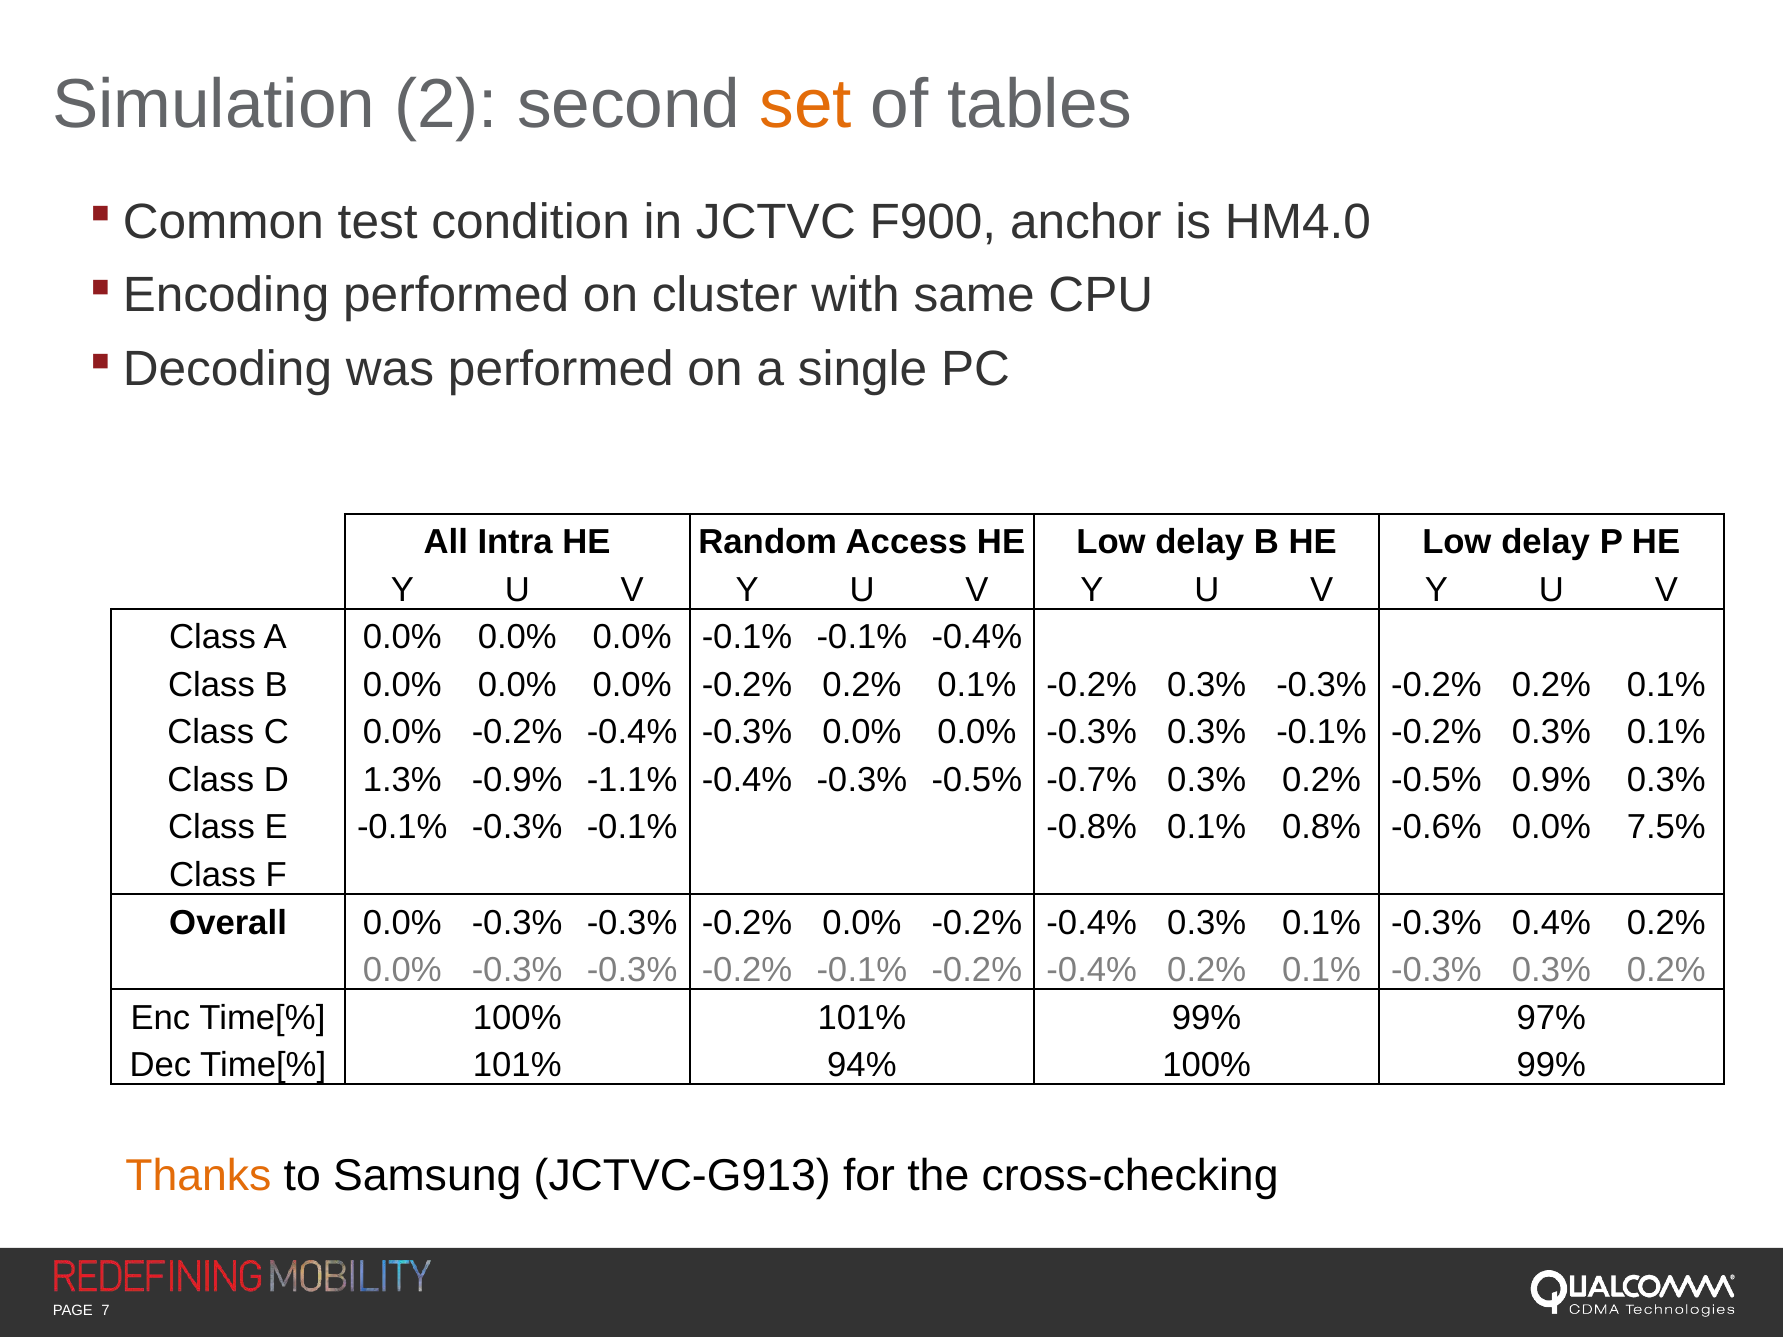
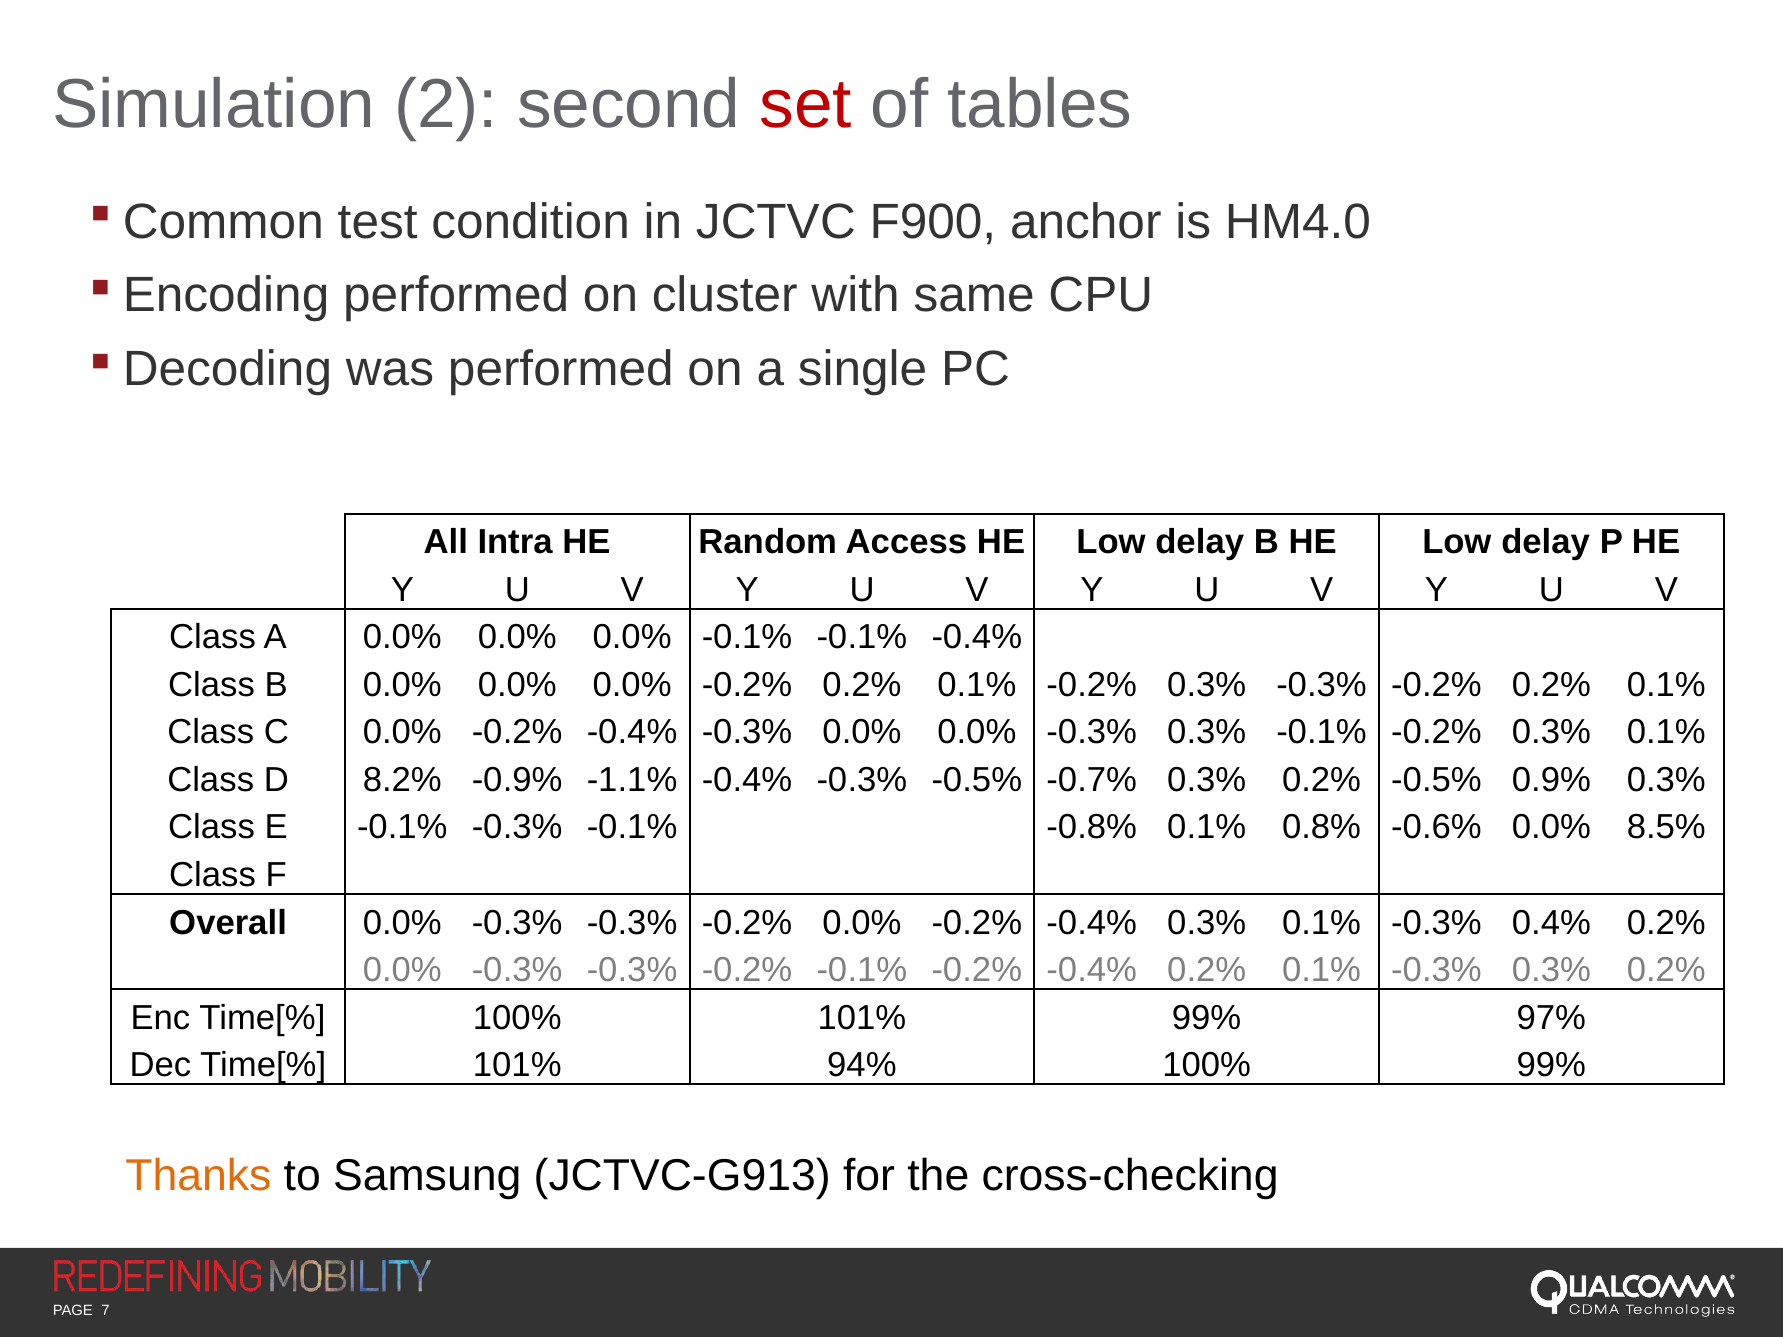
set colour: orange -> red
1.3%: 1.3% -> 8.2%
7.5%: 7.5% -> 8.5%
